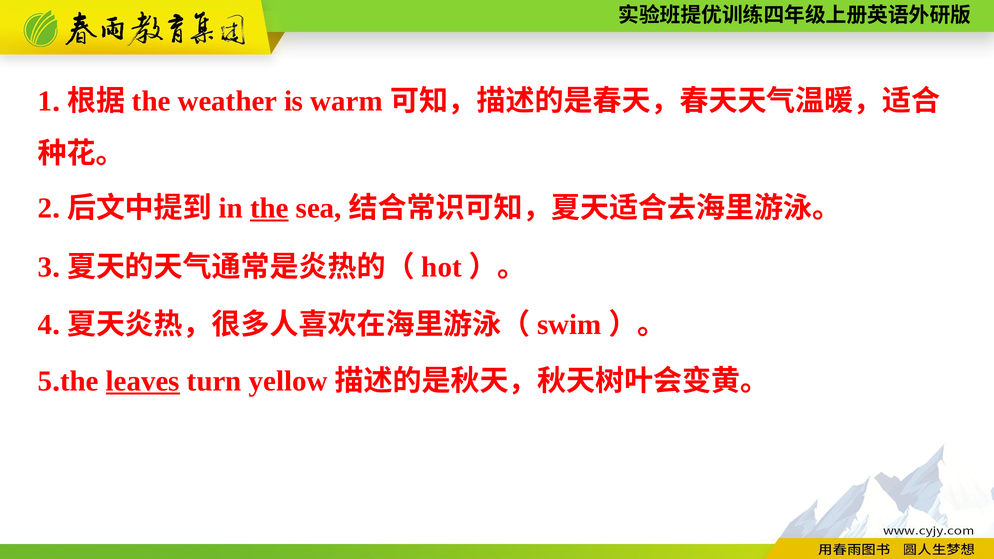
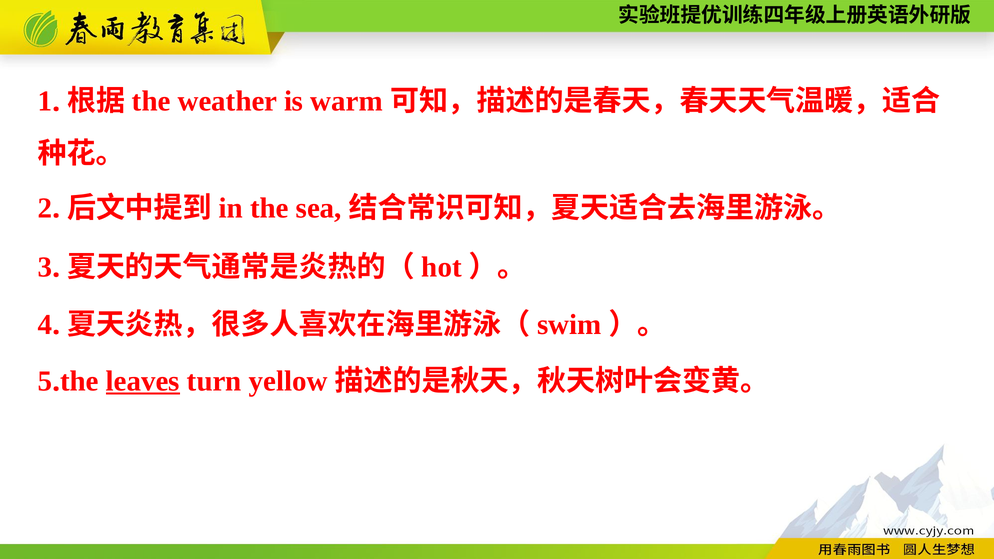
the at (269, 208) underline: present -> none
